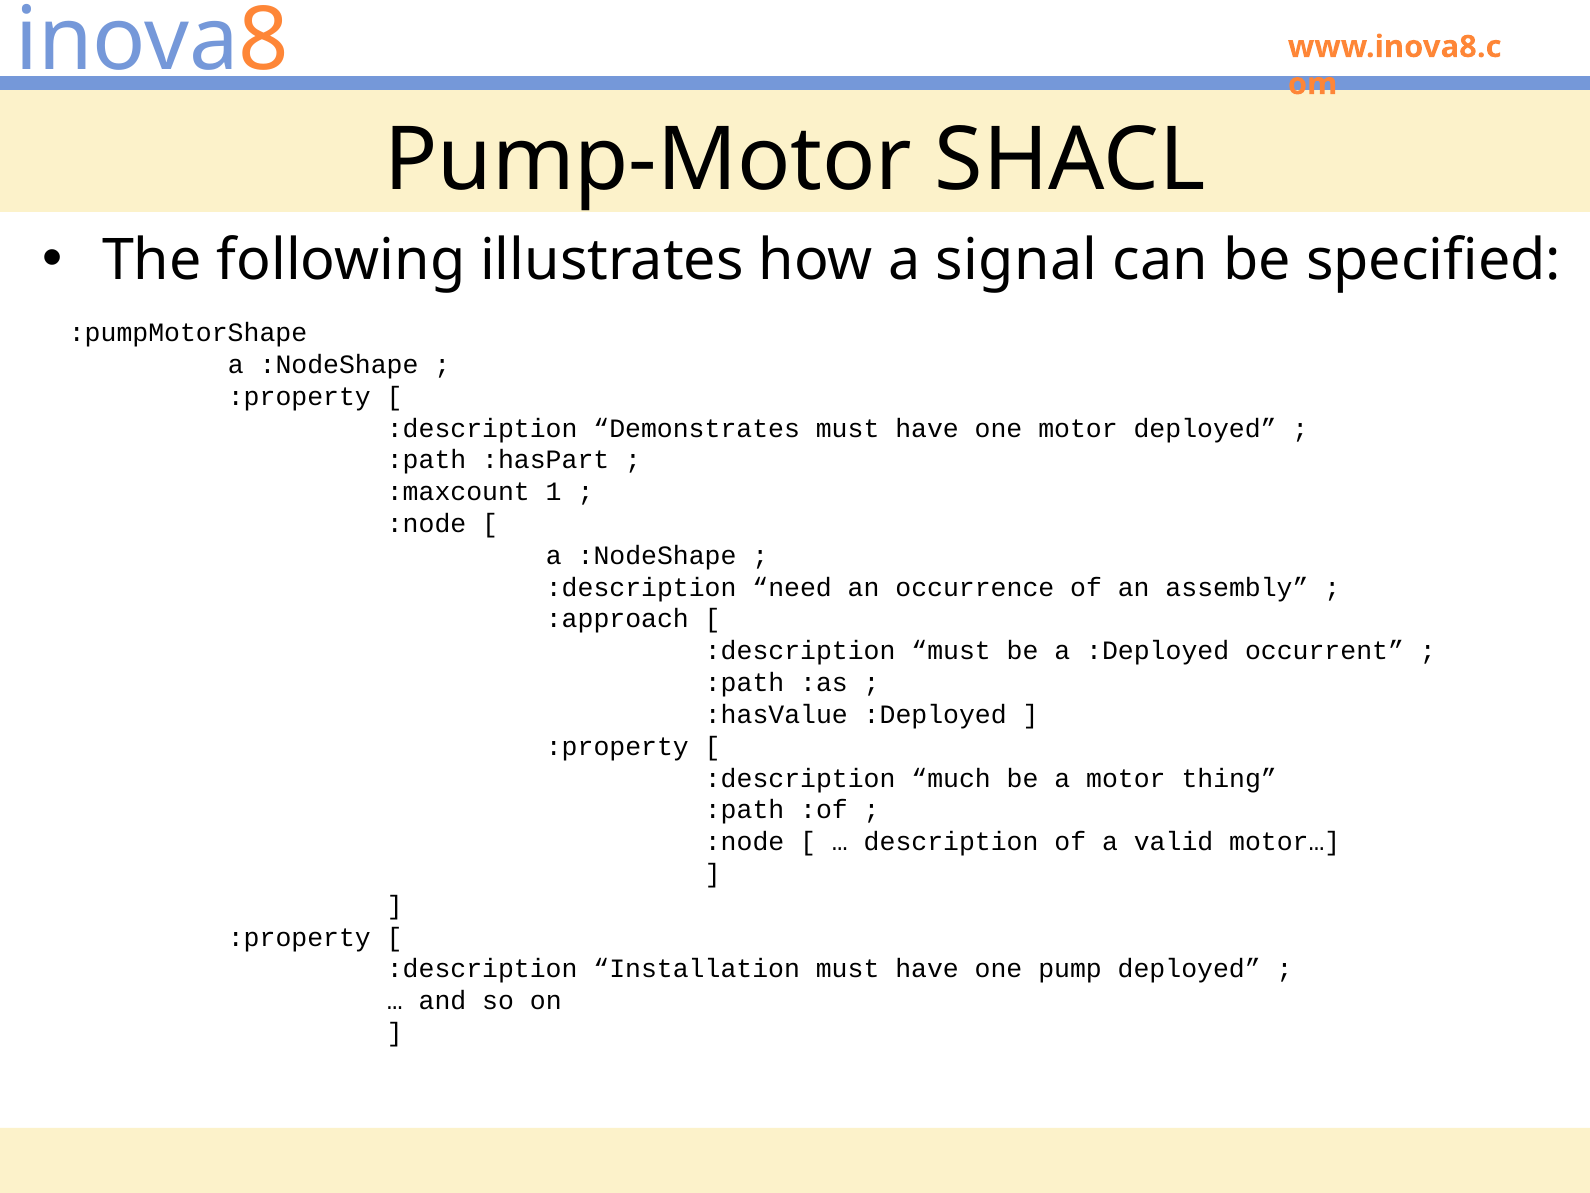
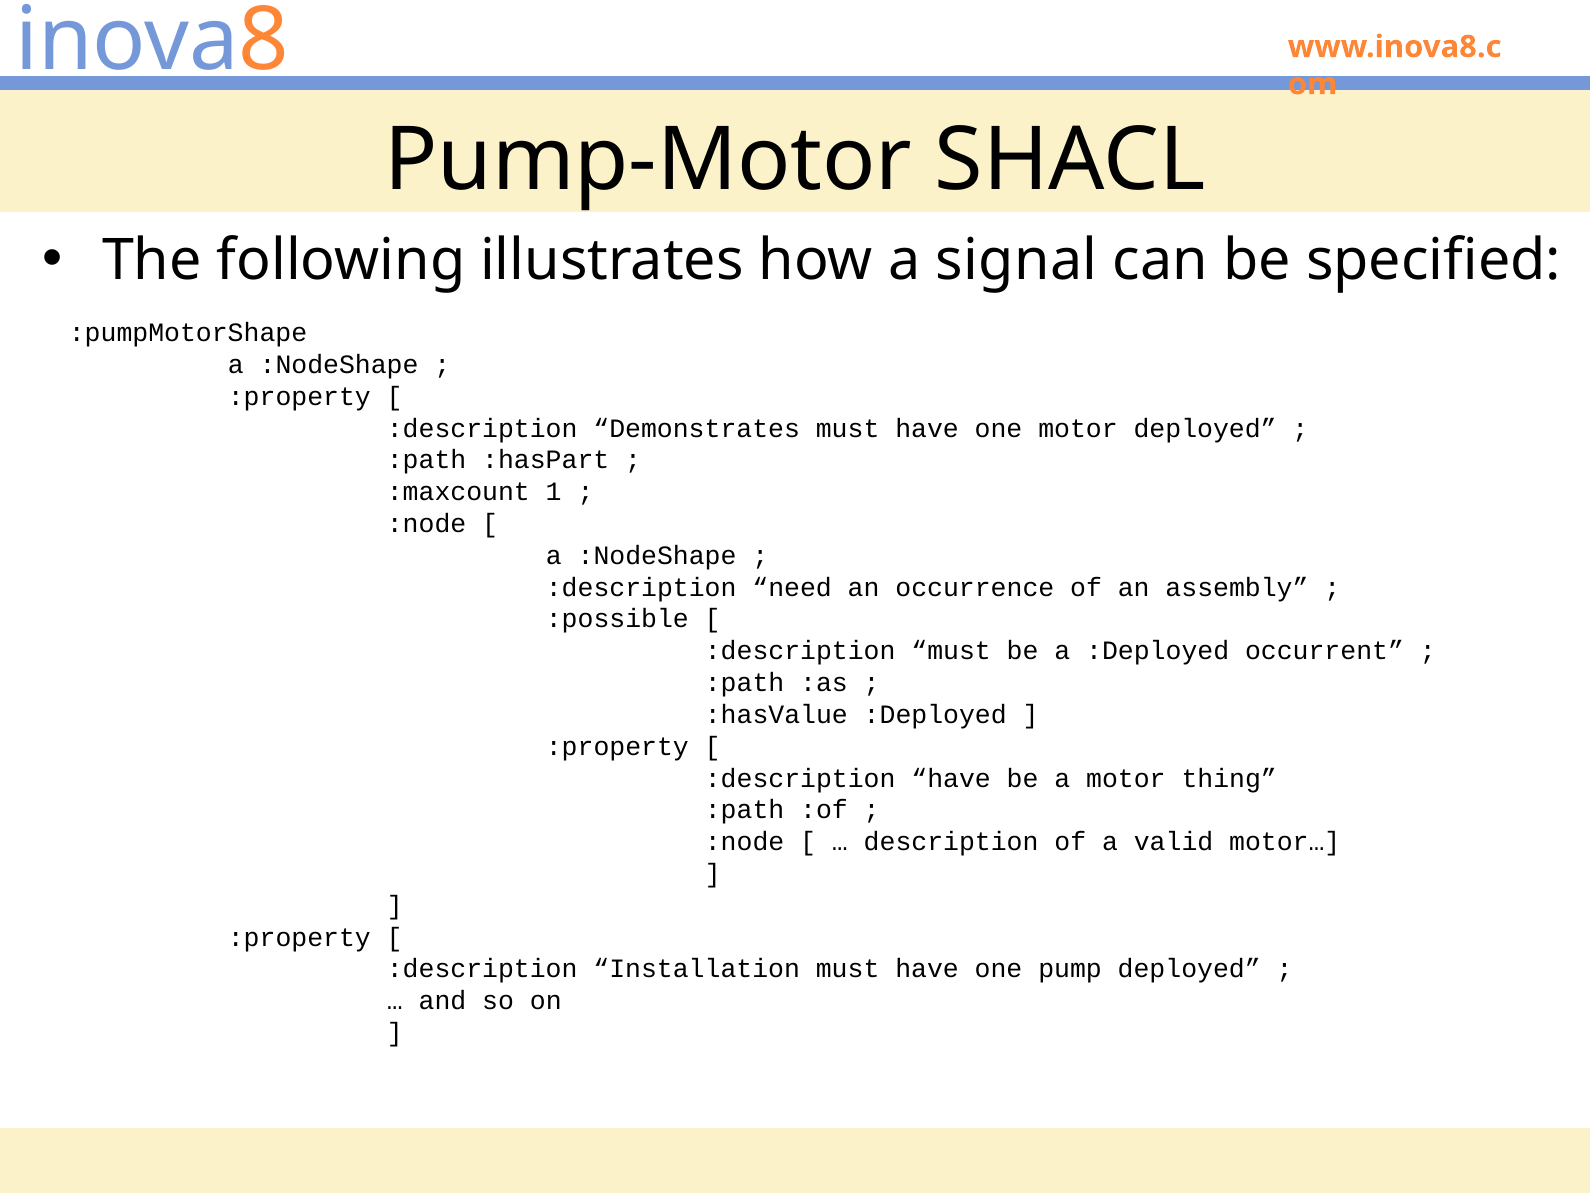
:approach: :approach -> :possible
:description much: much -> have
